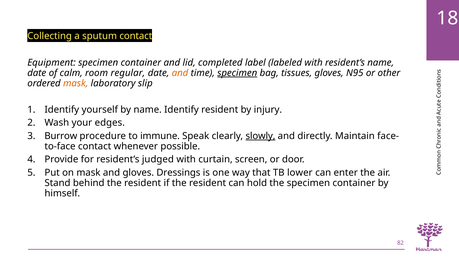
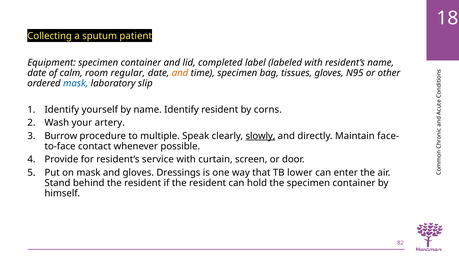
sputum contact: contact -> patient
specimen at (237, 73) underline: present -> none
mask at (76, 83) colour: orange -> blue
injury: injury -> corns
edges: edges -> artery
immune: immune -> multiple
judged: judged -> service
